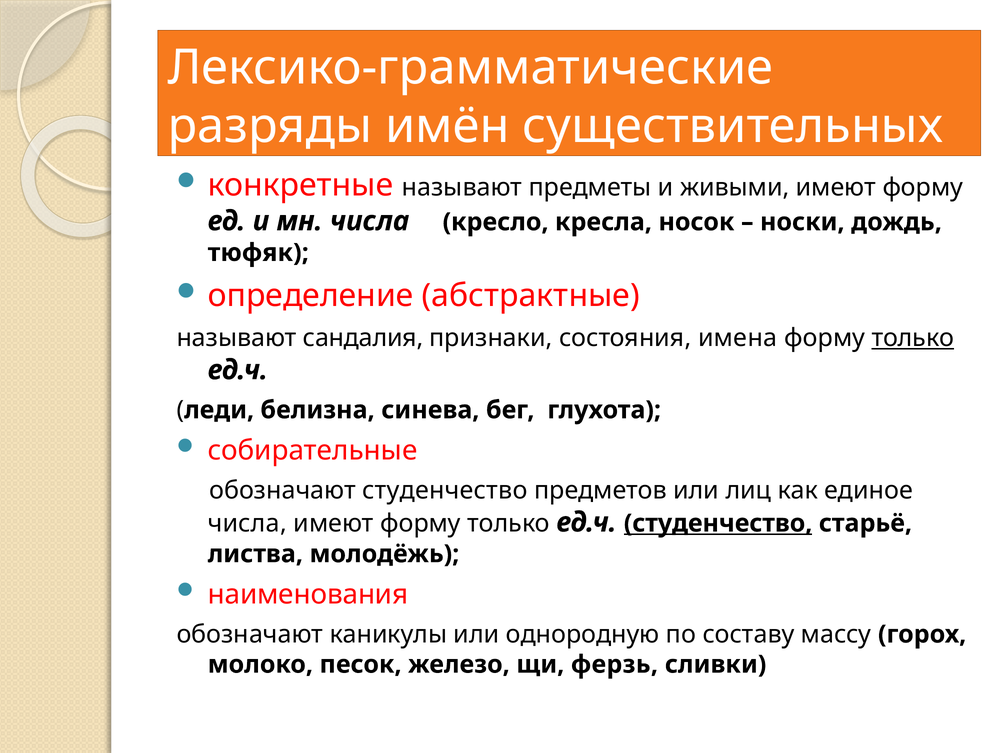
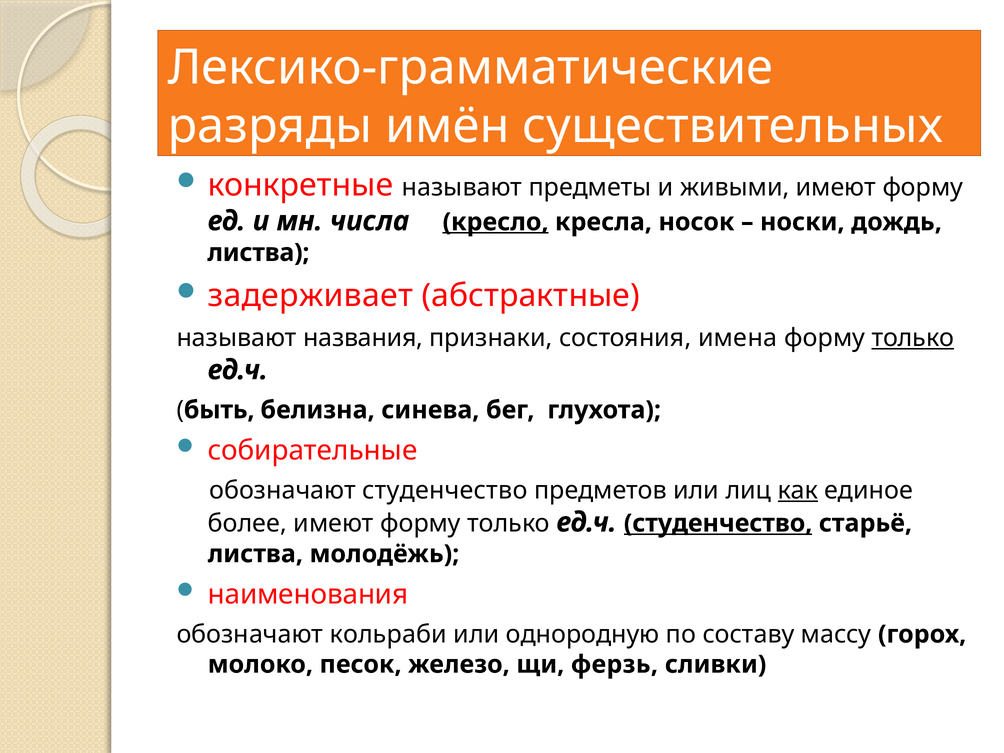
кресло underline: none -> present
тюфяк at (258, 253): тюфяк -> листва
определение: определение -> задерживает
сандалия: сандалия -> названия
леди: леди -> быть
как underline: none -> present
числа at (247, 523): числа -> более
каникулы: каникулы -> кольраби
